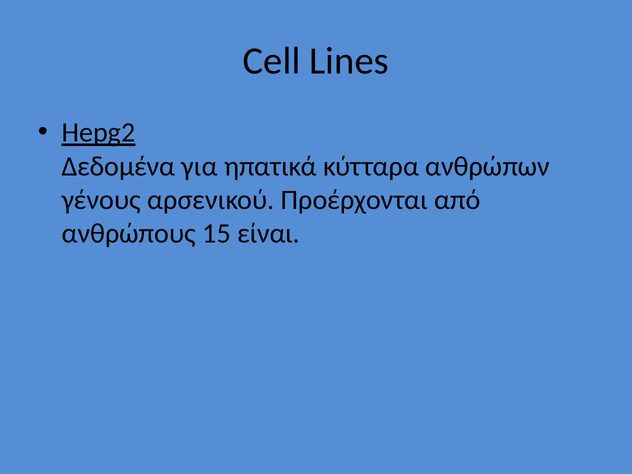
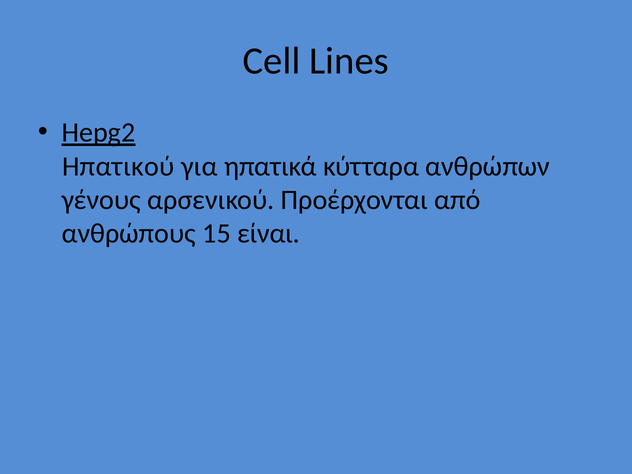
Δεδομένα: Δεδομένα -> Ηπατικού
